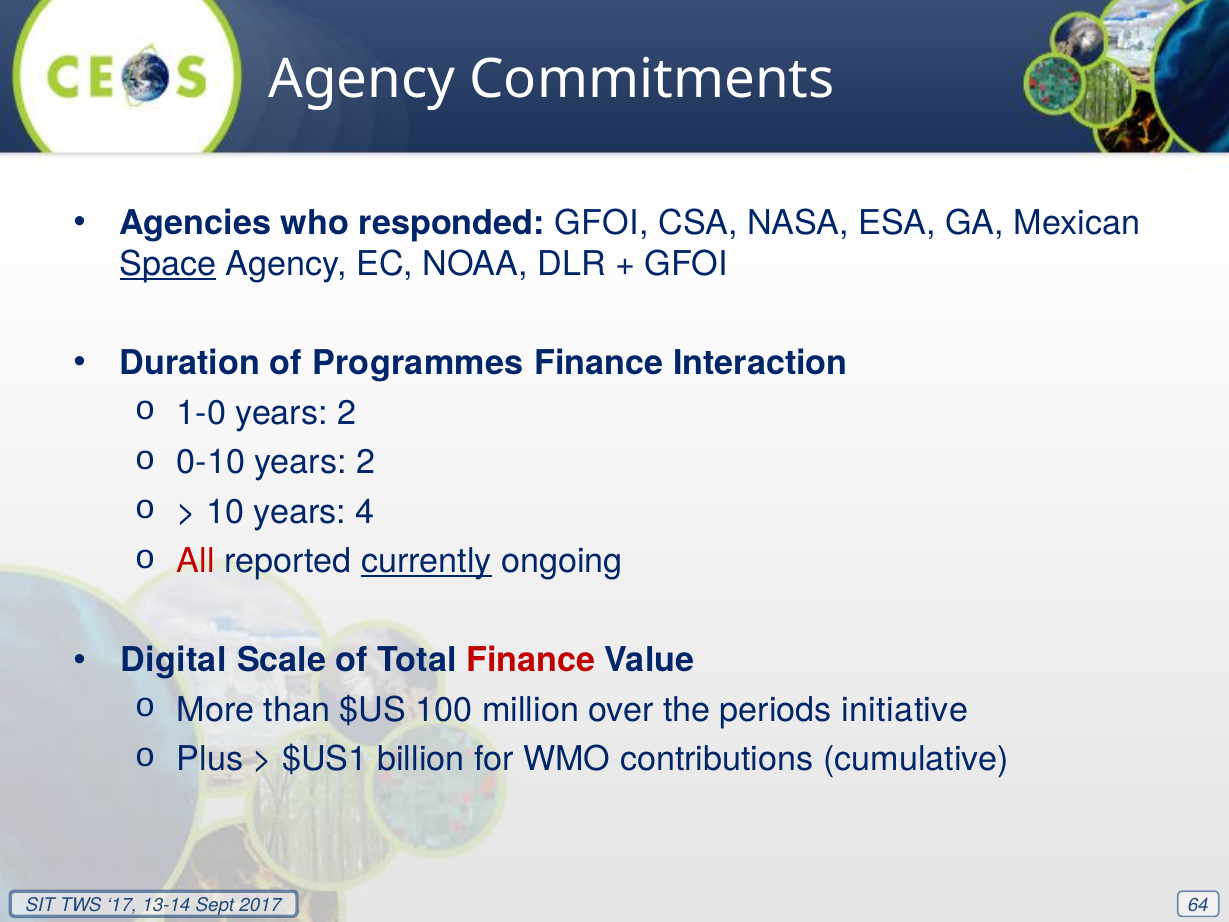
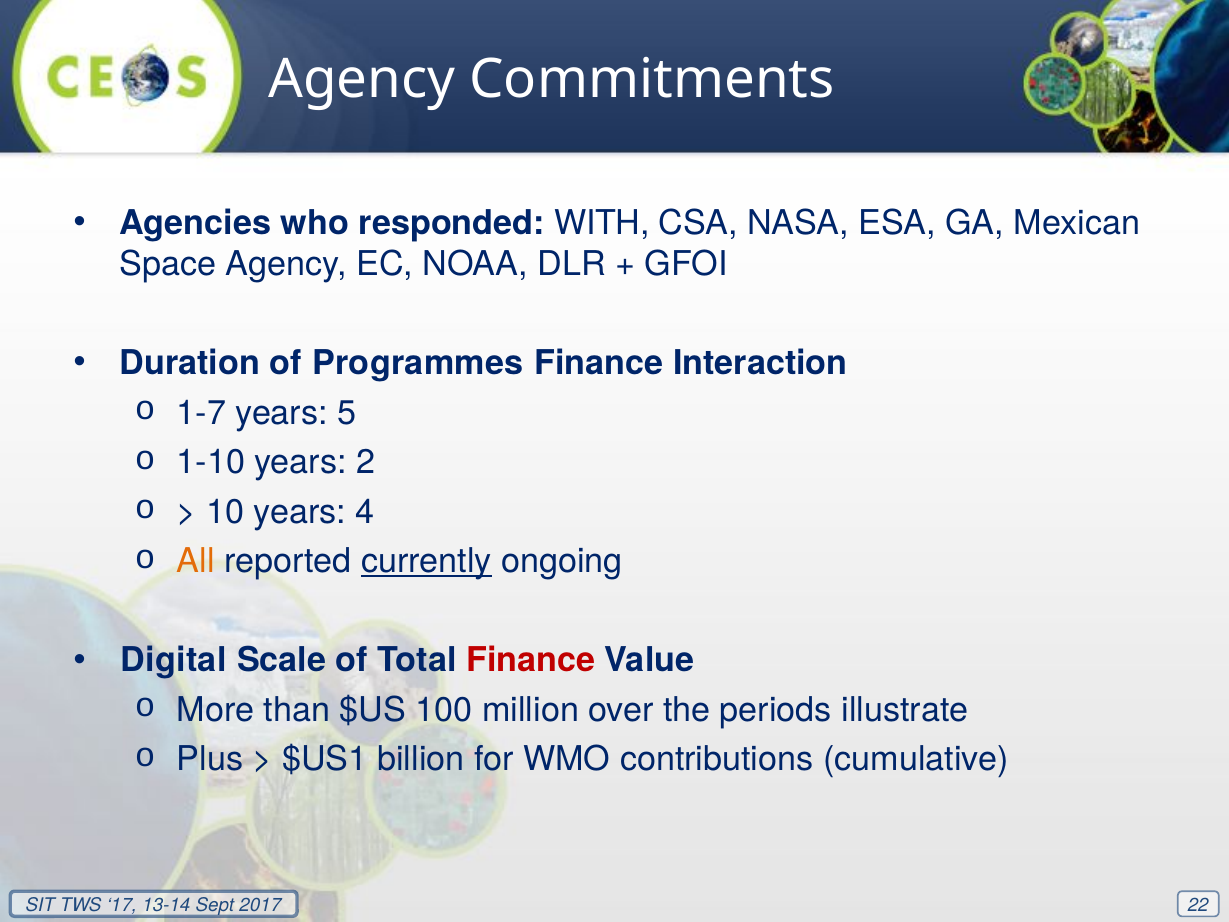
responded GFOI: GFOI -> WITH
Space underline: present -> none
1-0: 1-0 -> 1-7
2 at (347, 413): 2 -> 5
0-10: 0-10 -> 1-10
All colour: red -> orange
initiative: initiative -> illustrate
64: 64 -> 22
